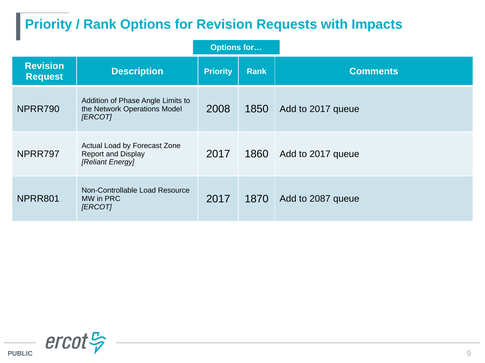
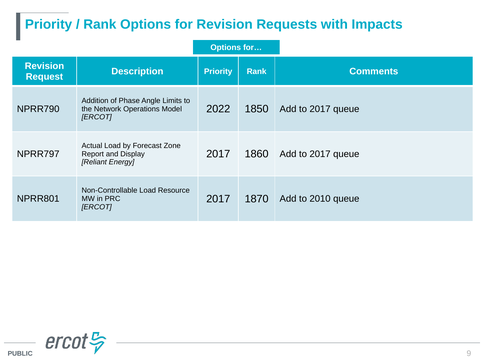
2008: 2008 -> 2022
2087: 2087 -> 2010
